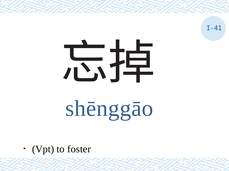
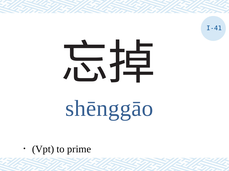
foster: foster -> prime
